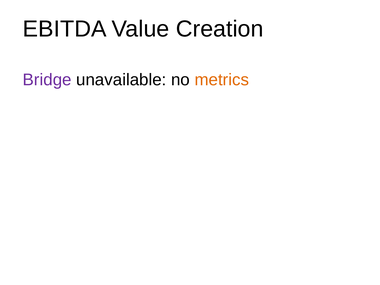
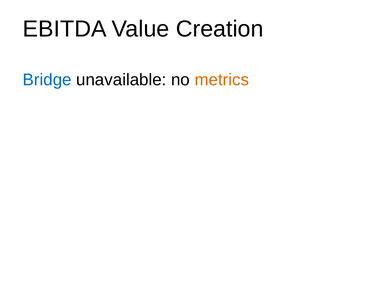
Bridge colour: purple -> blue
